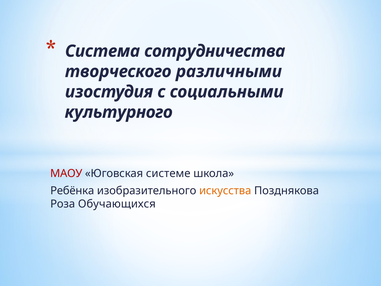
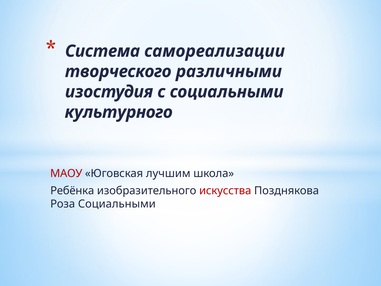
сотрудничества: сотрудничества -> самореализации
системе: системе -> лучшим
искусства colour: orange -> red
Роза Обучающихся: Обучающихся -> Социальными
